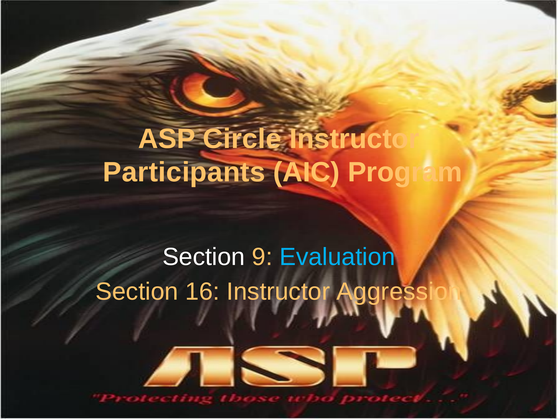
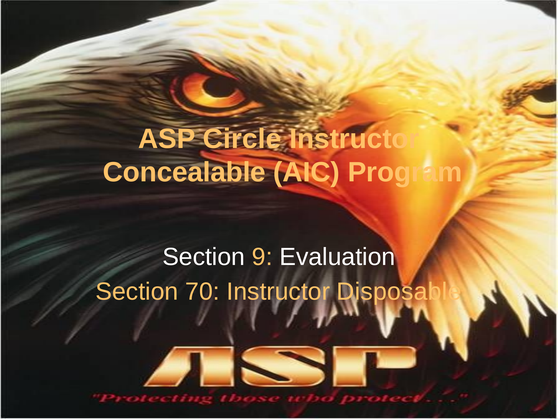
Participants: Participants -> Concealable
Evaluation colour: light blue -> white
16: 16 -> 70
Aggression: Aggression -> Disposable
